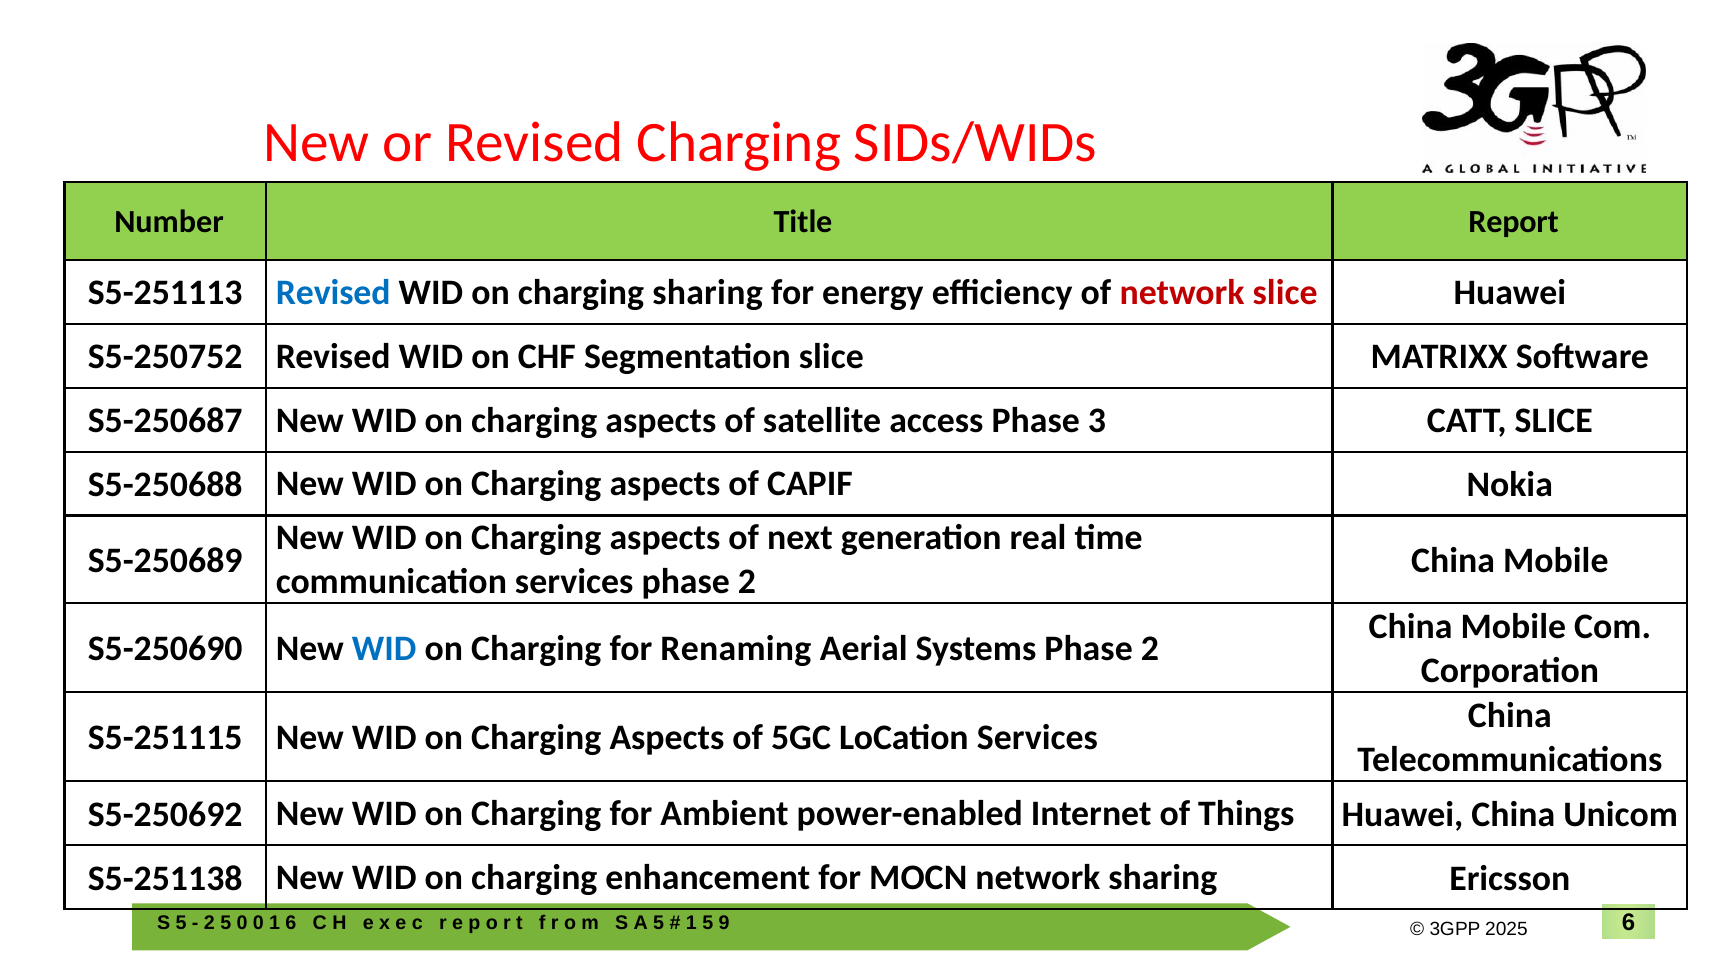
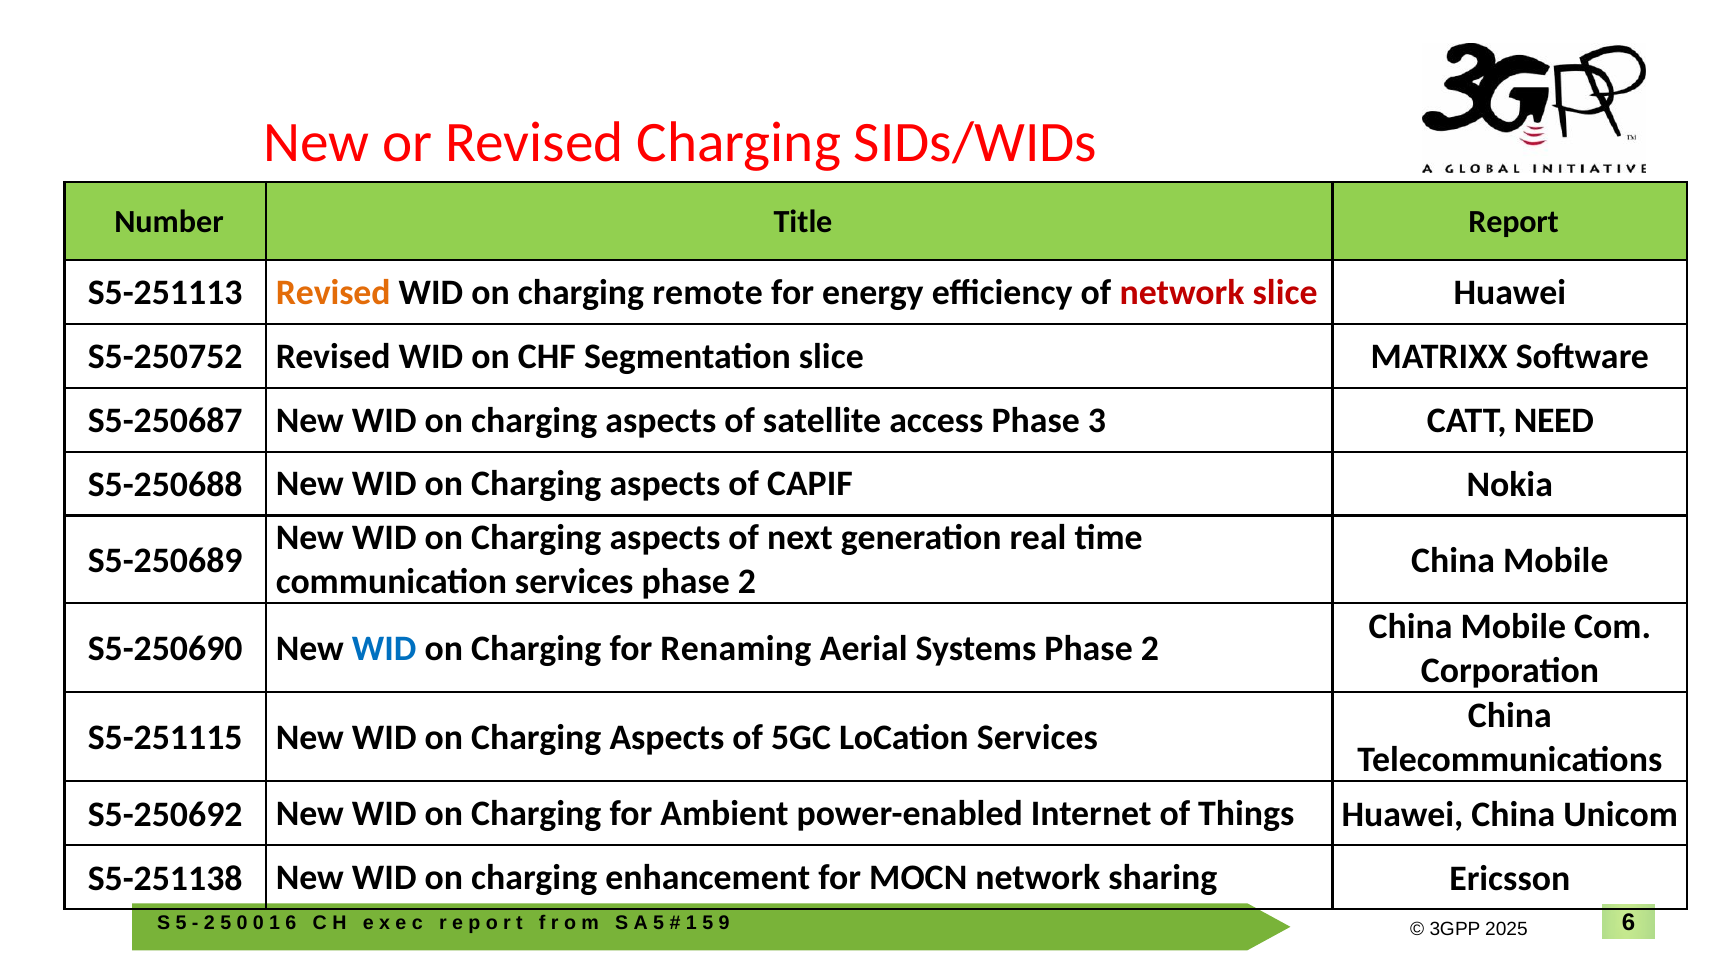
Revised at (333, 292) colour: blue -> orange
charging sharing: sharing -> remote
CATT SLICE: SLICE -> NEED
